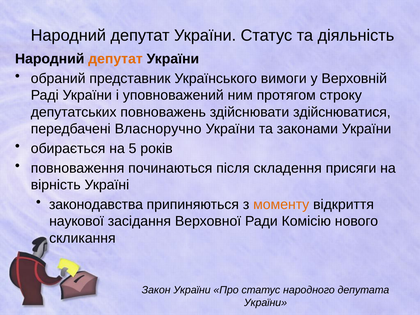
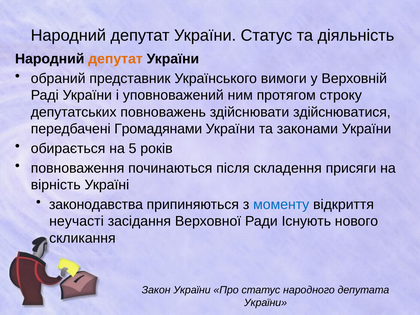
Власноручно: Власноручно -> Громадянами
моменту colour: orange -> blue
наукової: наукової -> неучасті
Комісію: Комісію -> Існують
